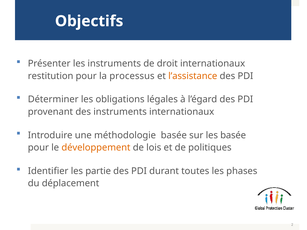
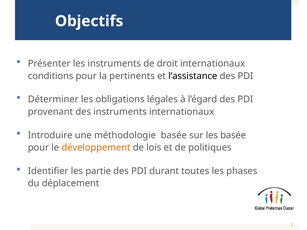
restitution: restitution -> conditions
processus: processus -> pertinents
l’assistance colour: orange -> black
